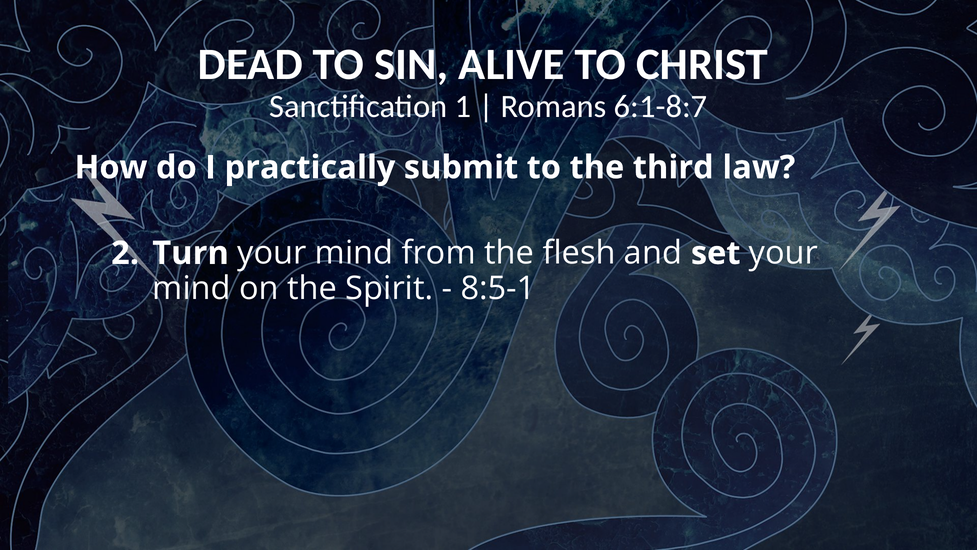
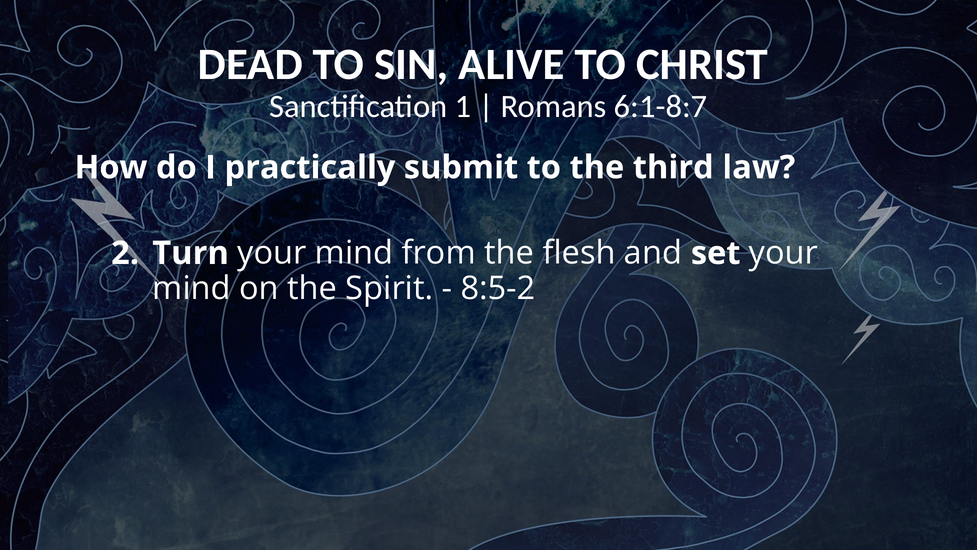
8:5-1: 8:5-1 -> 8:5-2
